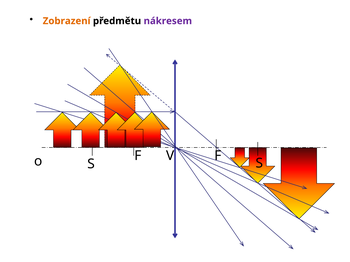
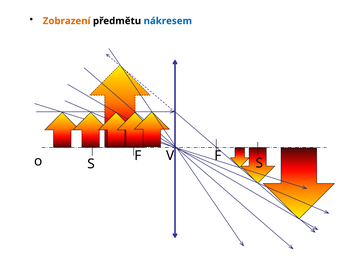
nákresem colour: purple -> blue
